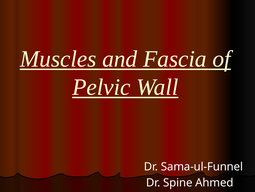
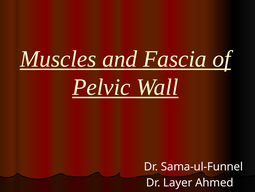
Spine: Spine -> Layer
